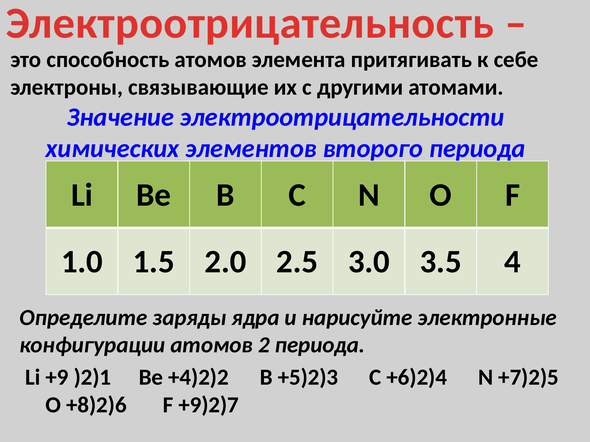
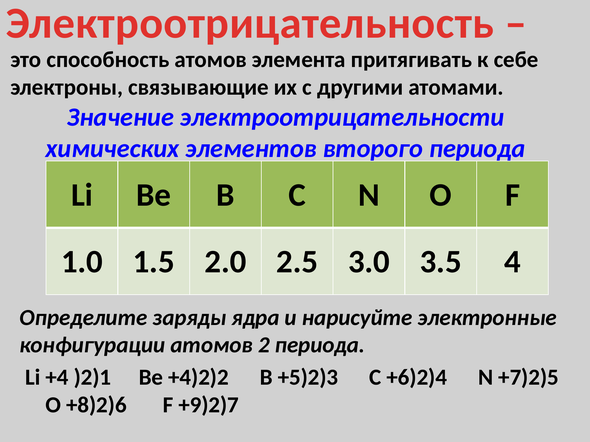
+9: +9 -> +4
